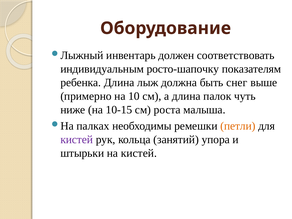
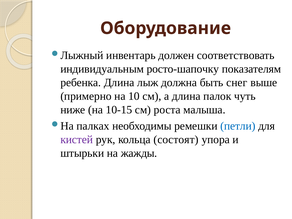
петли colour: orange -> blue
занятий: занятий -> состоят
на кистей: кистей -> жажды
